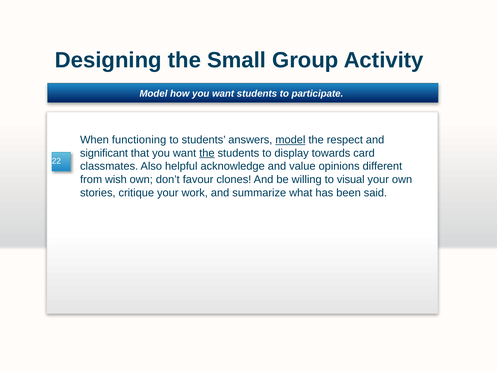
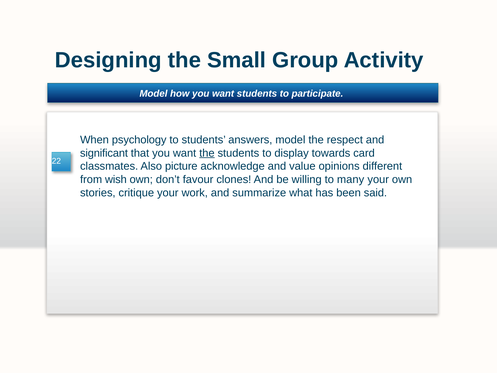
functioning: functioning -> psychology
model at (290, 140) underline: present -> none
helpful: helpful -> picture
visual: visual -> many
